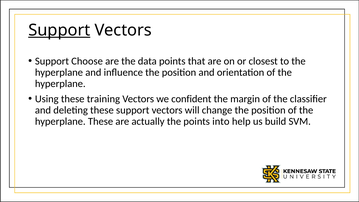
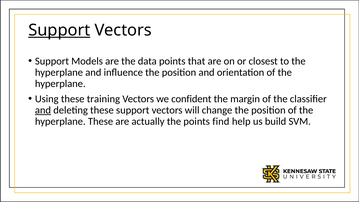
Choose: Choose -> Models
and at (43, 110) underline: none -> present
into: into -> find
